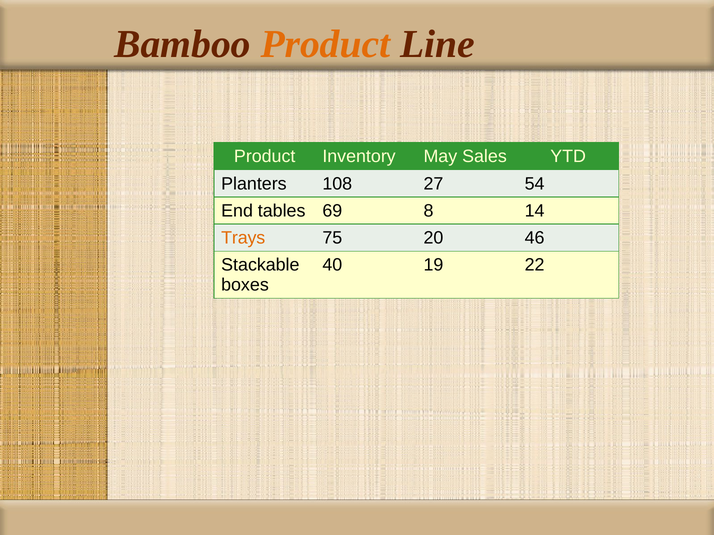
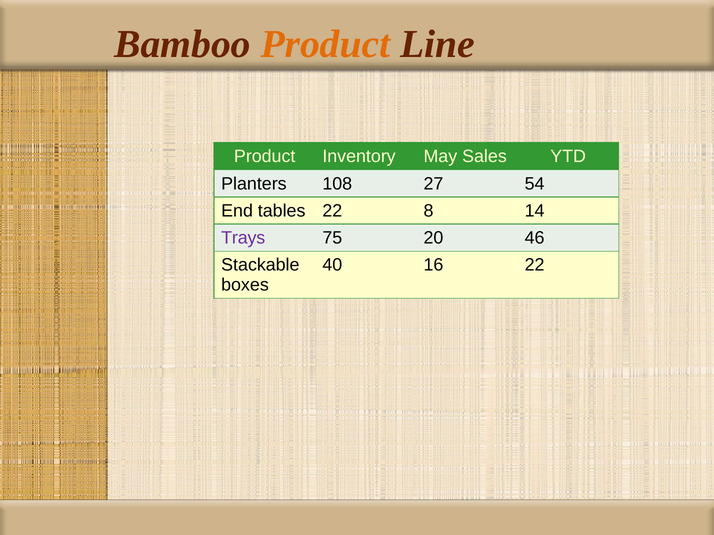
tables 69: 69 -> 22
Trays colour: orange -> purple
19: 19 -> 16
